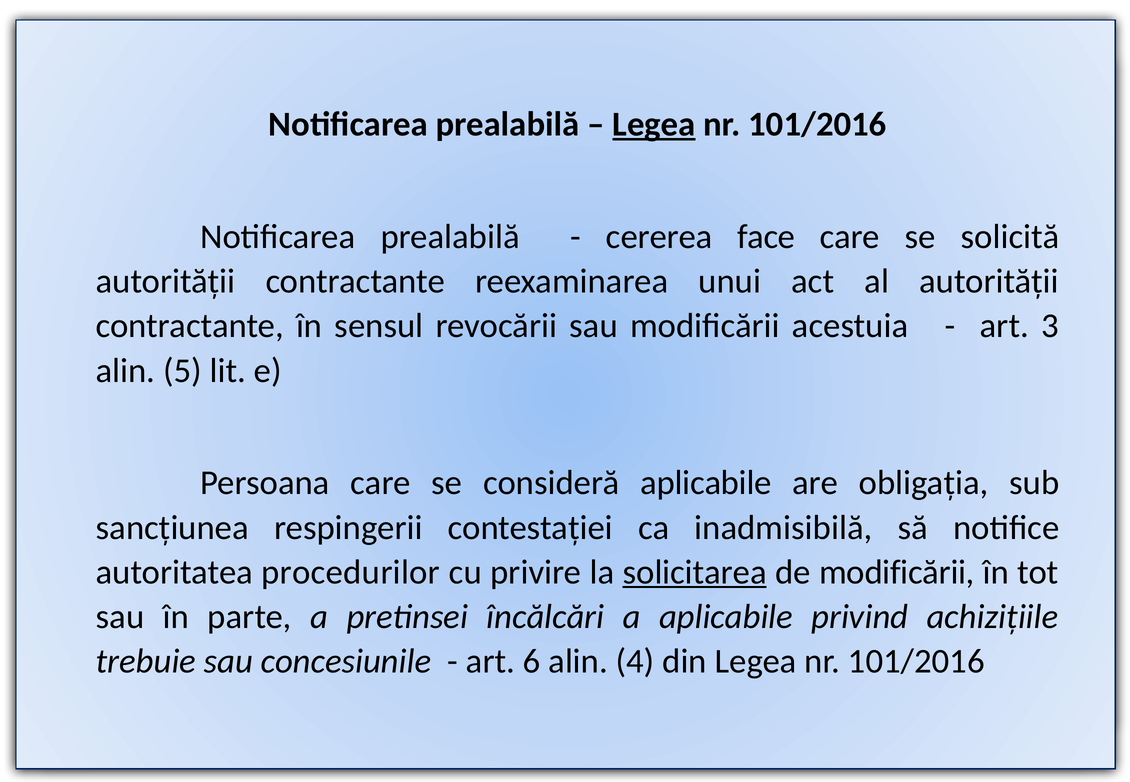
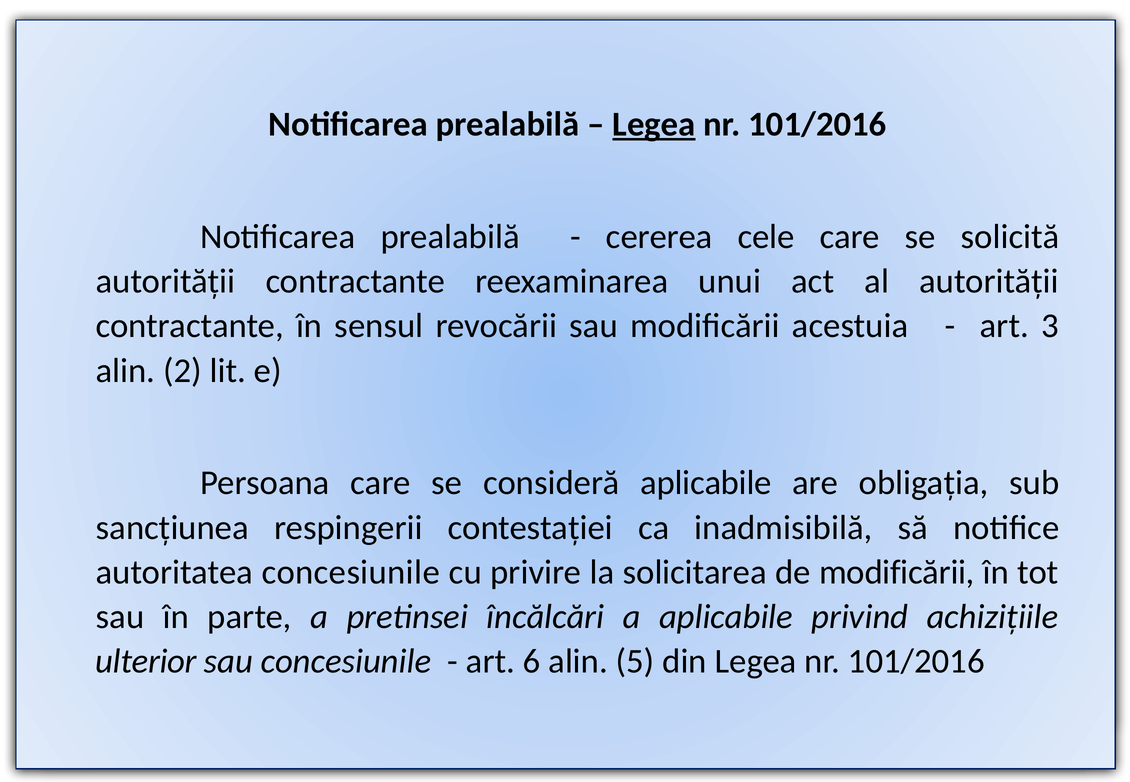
face: face -> cele
5: 5 -> 2
autoritatea procedurilor: procedurilor -> concesiunile
solicitarea underline: present -> none
trebuie: trebuie -> ulterior
4: 4 -> 5
